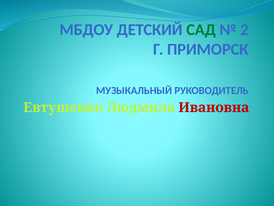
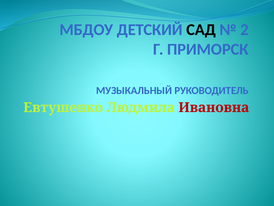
САД colour: green -> black
